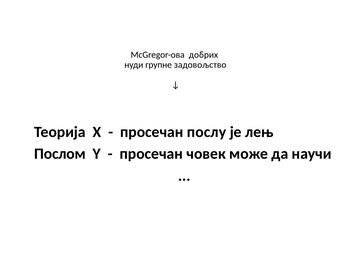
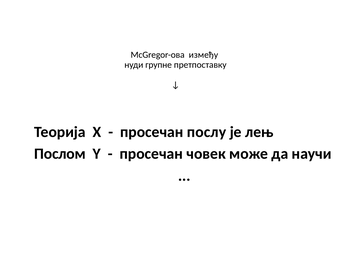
добрих: добрих -> између
задовољство: задовољство -> претпоставку
